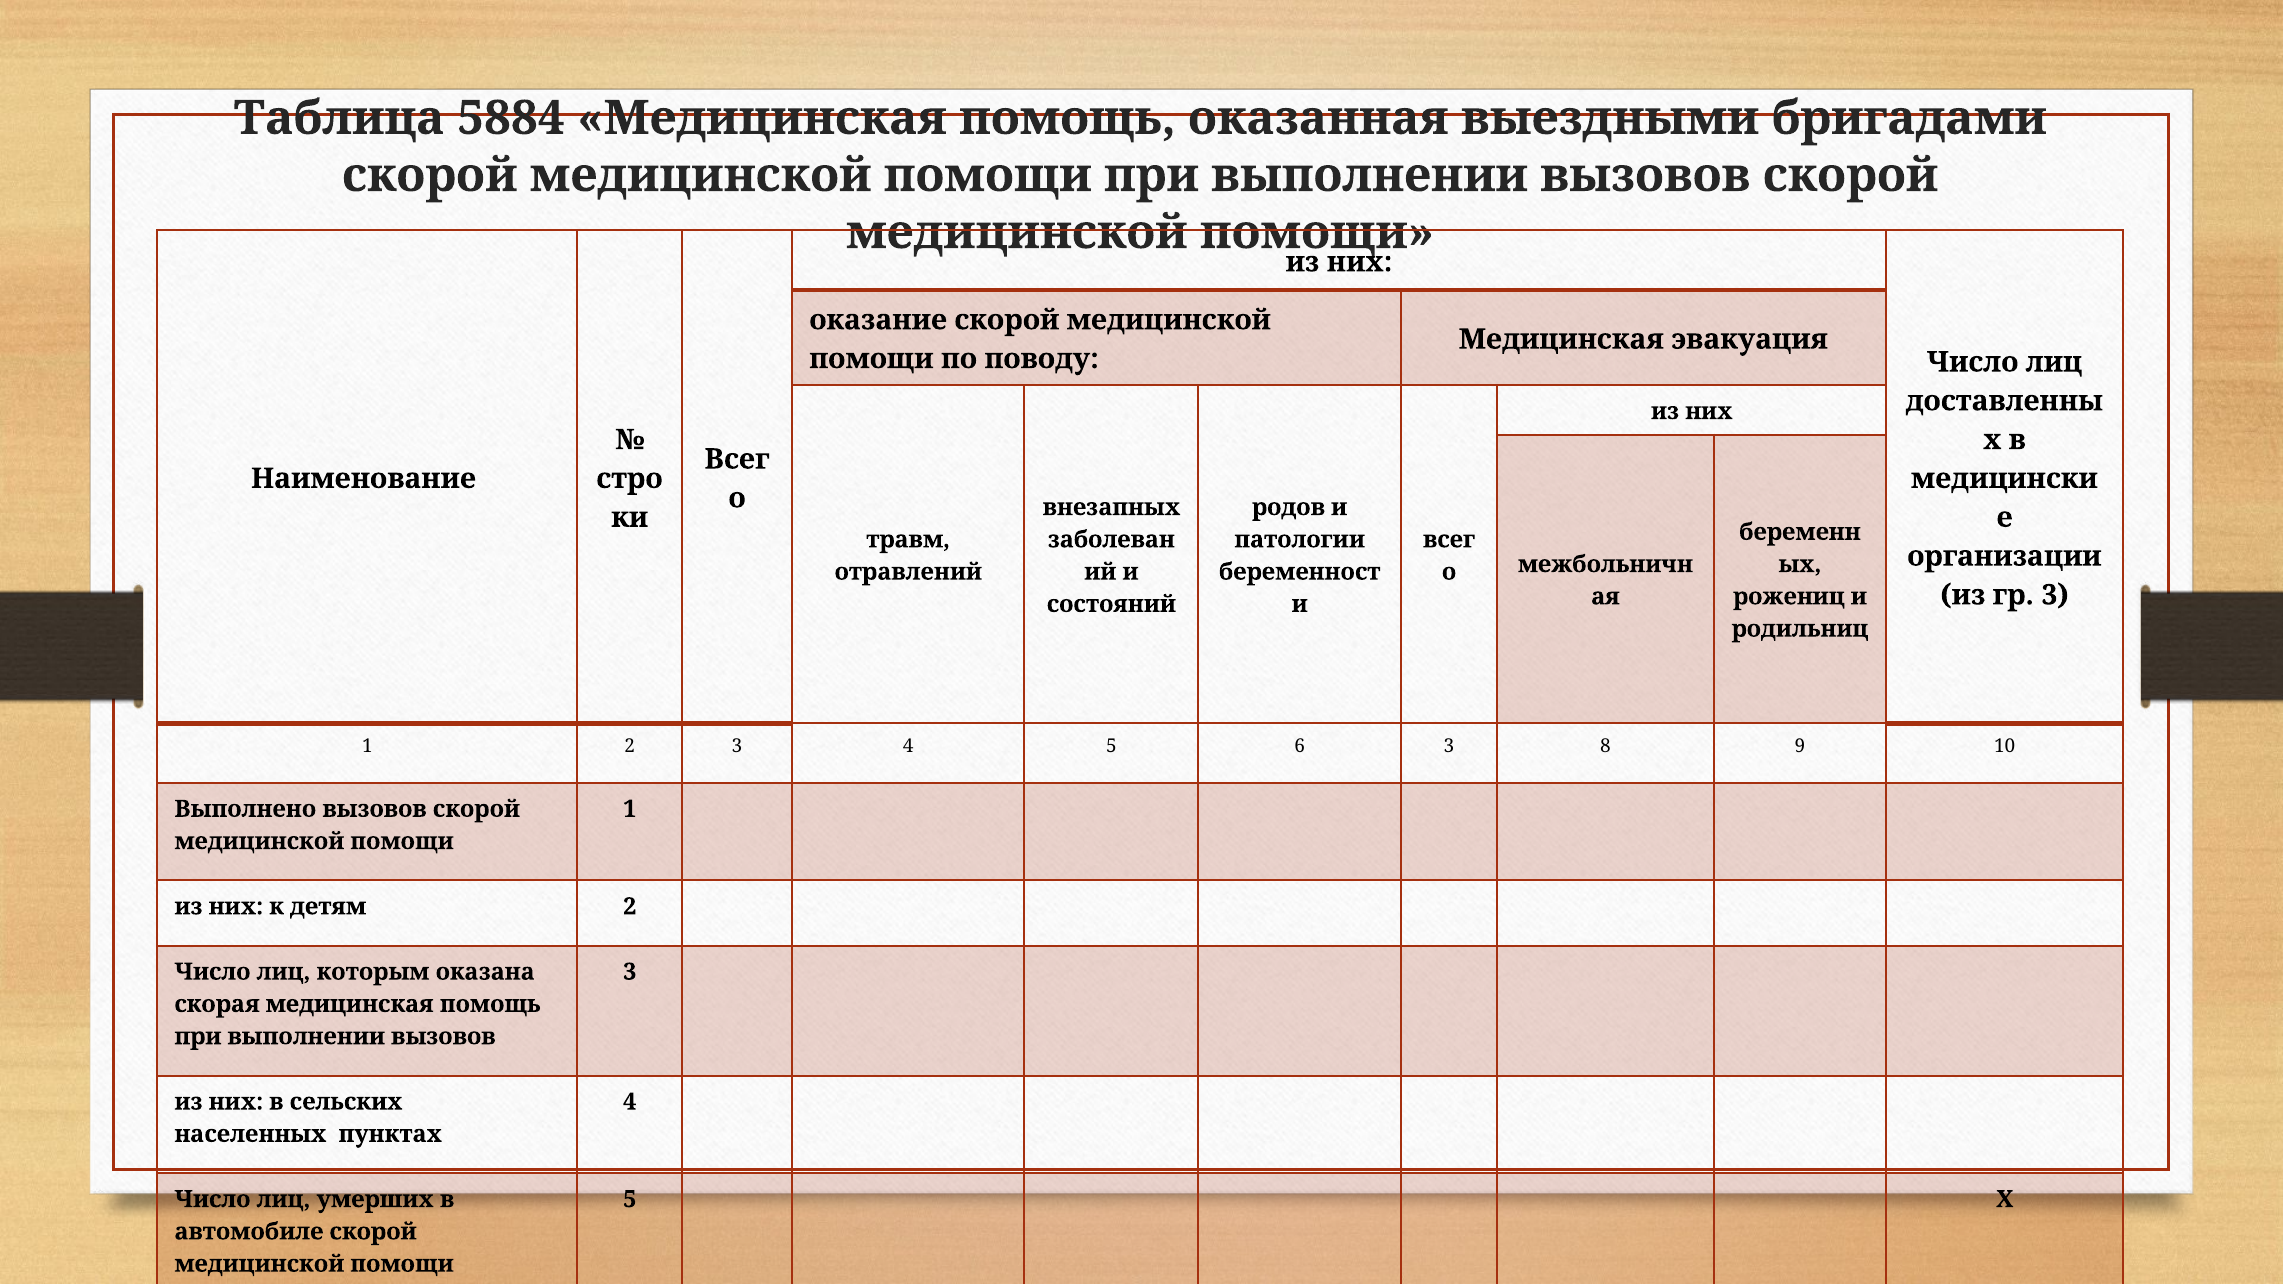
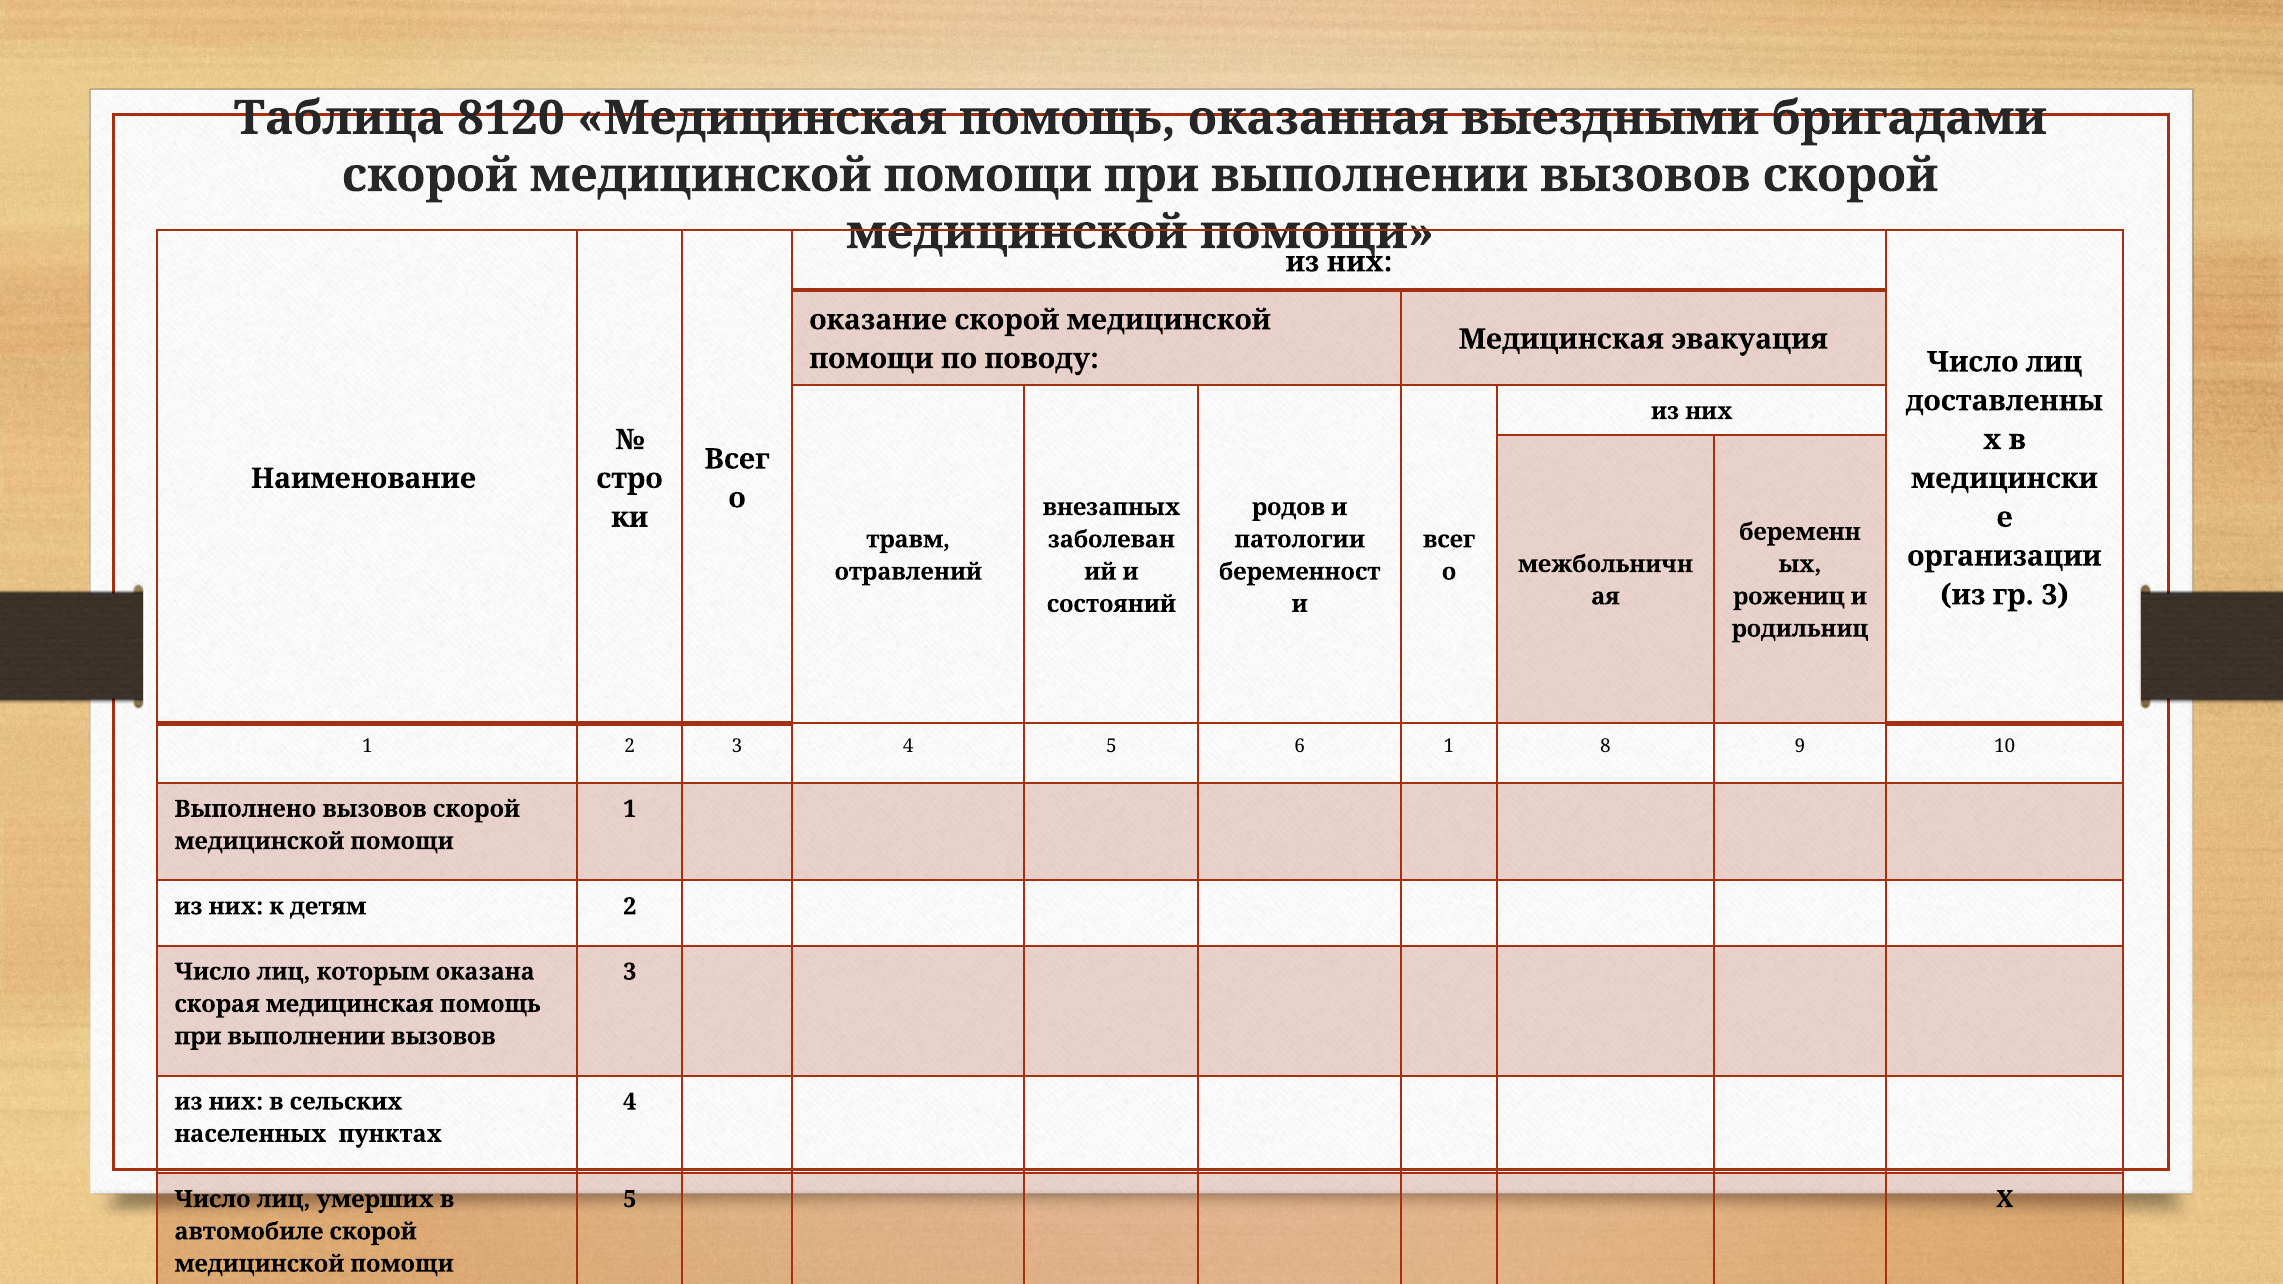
5884: 5884 -> 8120
6 3: 3 -> 1
